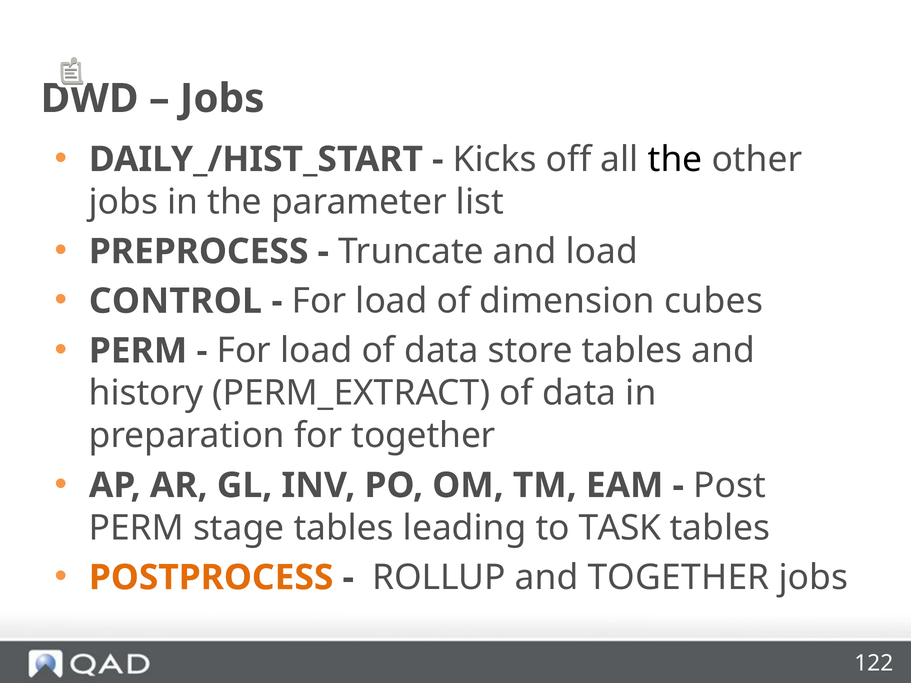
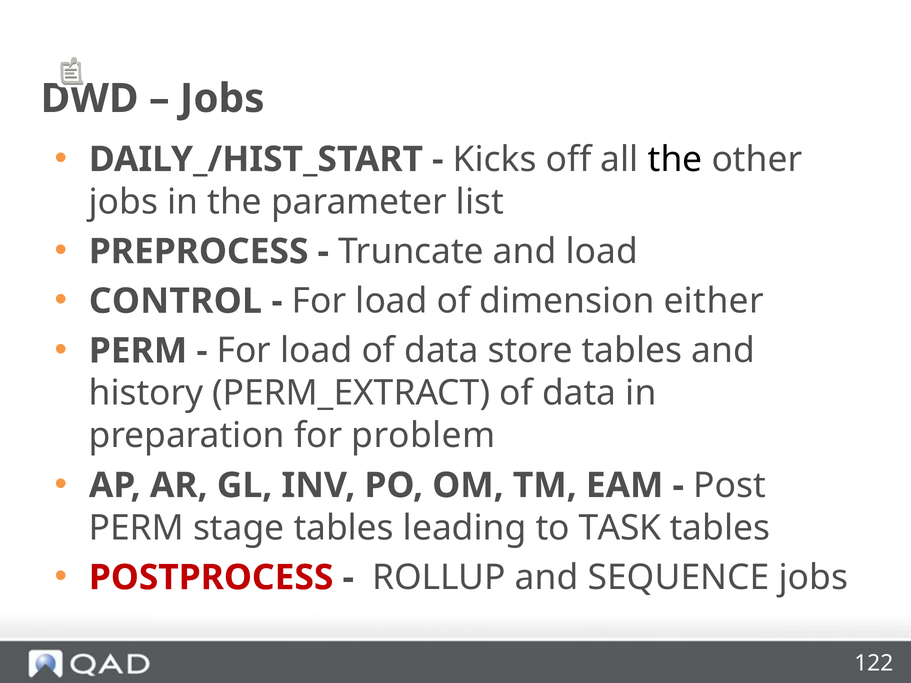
cubes: cubes -> either
for together: together -> problem
POSTPROCESS colour: orange -> red
and TOGETHER: TOGETHER -> SEQUENCE
